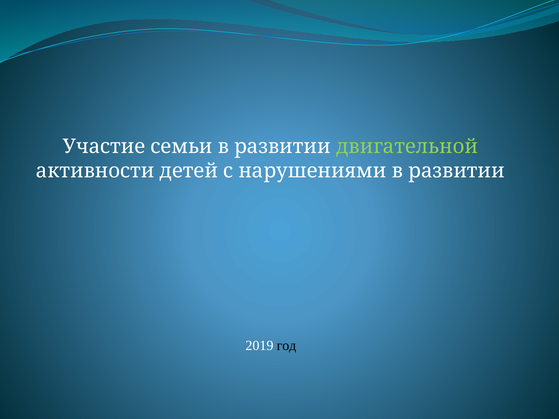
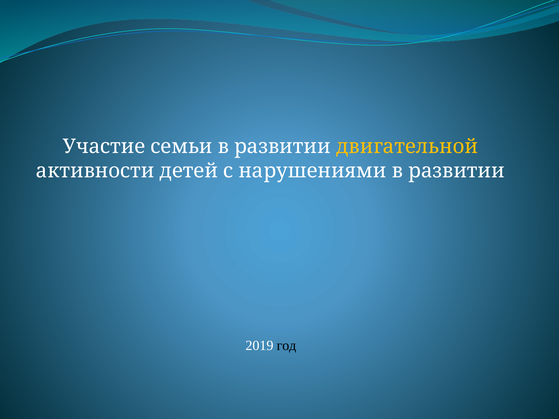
двигательной colour: light green -> yellow
